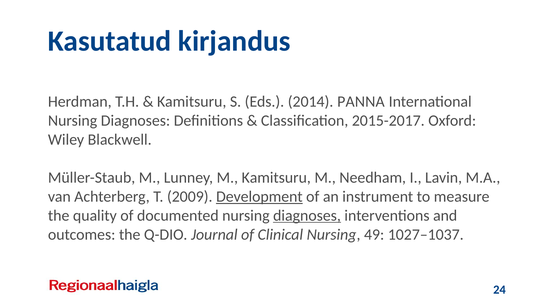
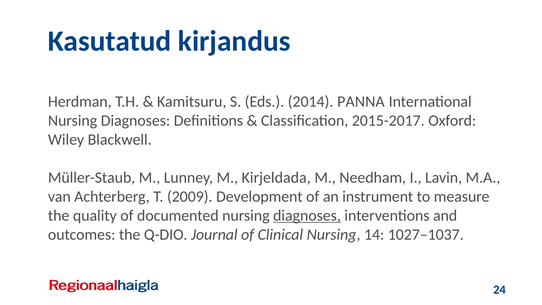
M Kamitsuru: Kamitsuru -> Kirjeldada
Development underline: present -> none
49: 49 -> 14
